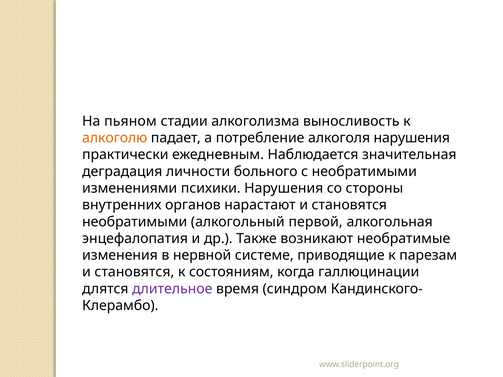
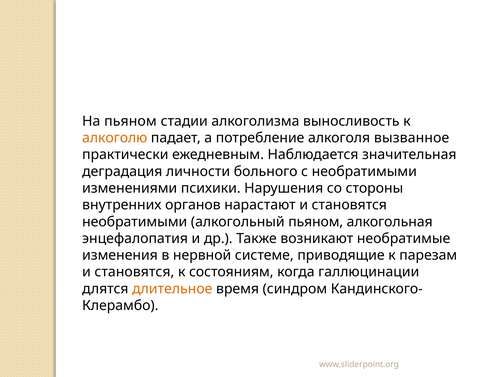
алкоголя нарушения: нарушения -> вызванное
алкогольный первой: первой -> пьяном
длительное colour: purple -> orange
